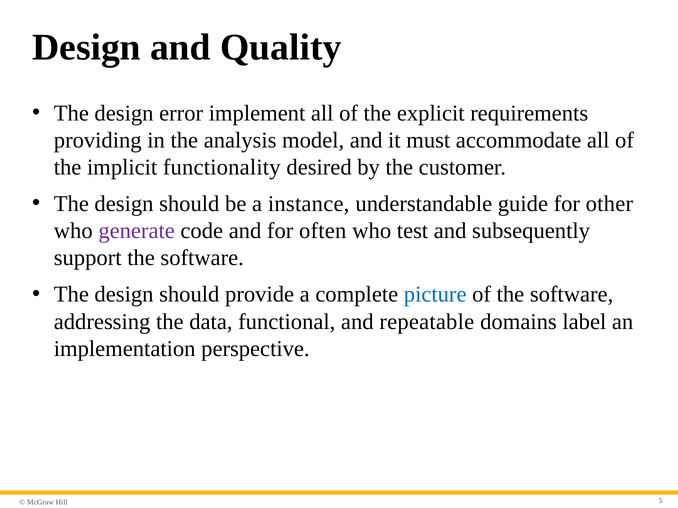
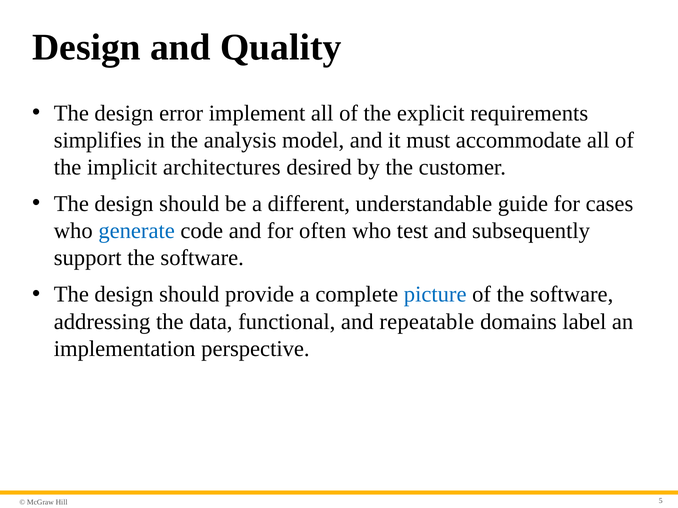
providing: providing -> simplifies
functionality: functionality -> architectures
instance: instance -> different
other: other -> cases
generate colour: purple -> blue
